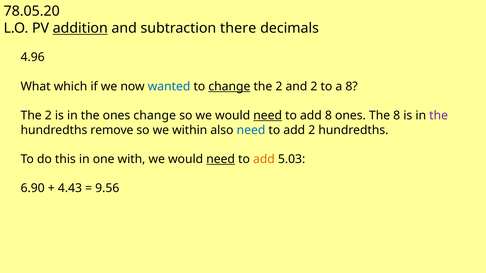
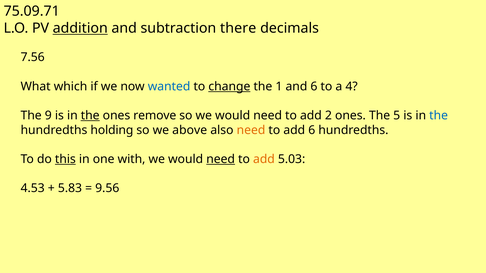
78.05.20: 78.05.20 -> 75.09.71
4.96: 4.96 -> 7.56
2 at (279, 86): 2 -> 1
and 2: 2 -> 6
a 8: 8 -> 4
2 at (48, 116): 2 -> 9
the at (90, 116) underline: none -> present
ones change: change -> remove
need at (268, 116) underline: present -> none
add 8: 8 -> 2
The 8: 8 -> 5
the at (439, 116) colour: purple -> blue
remove: remove -> holding
within: within -> above
need at (251, 130) colour: blue -> orange
add 2: 2 -> 6
this underline: none -> present
6.90: 6.90 -> 4.53
4.43: 4.43 -> 5.83
